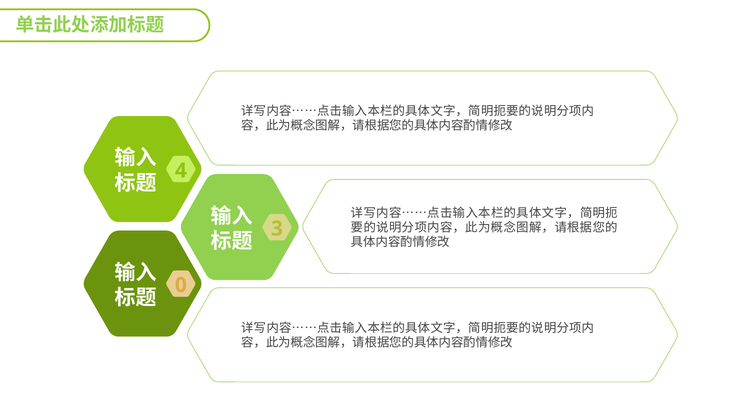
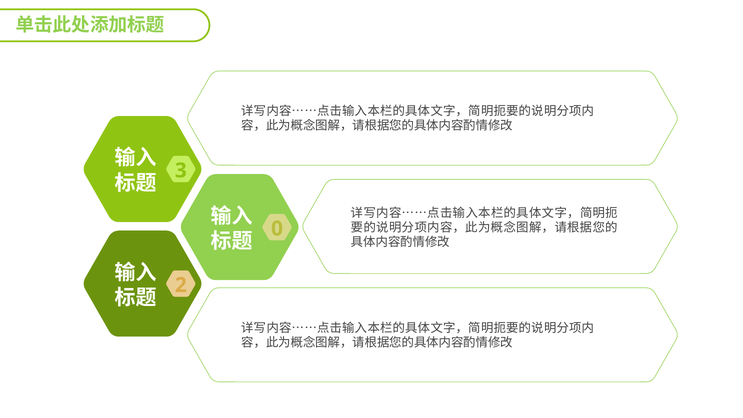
4: 4 -> 3
3: 3 -> 0
0: 0 -> 2
